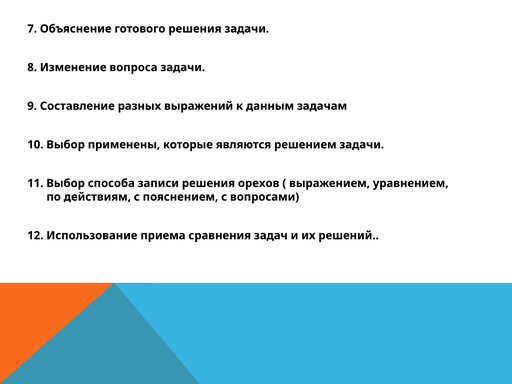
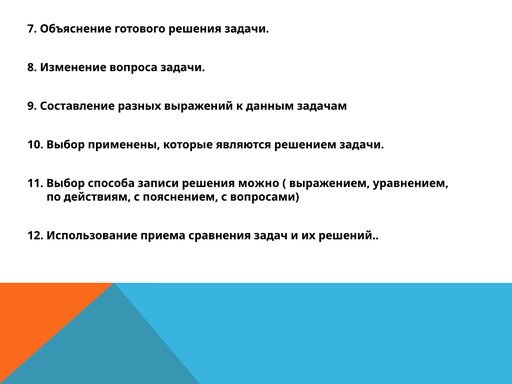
орехов: орехов -> можно
